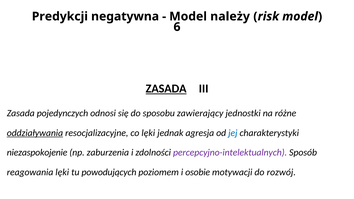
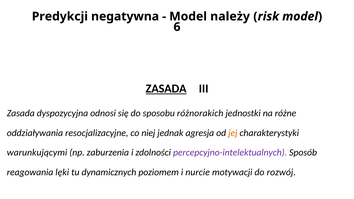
pojedynczych: pojedynczych -> dyspozycyjna
zawierający: zawierający -> różnorakich
oddziaływania underline: present -> none
co lęki: lęki -> niej
jej colour: blue -> orange
niezaspokojenie: niezaspokojenie -> warunkującymi
powodujących: powodujących -> dynamicznych
osobie: osobie -> nurcie
